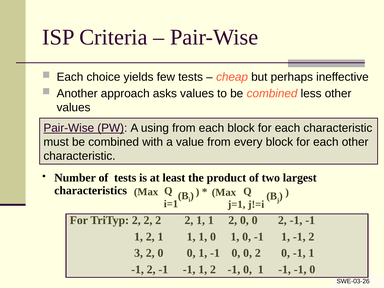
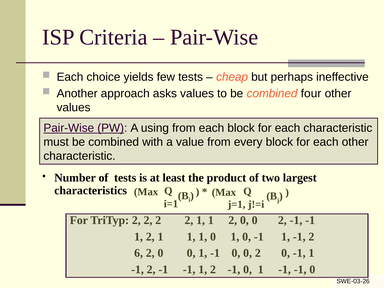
less: less -> four
3: 3 -> 6
